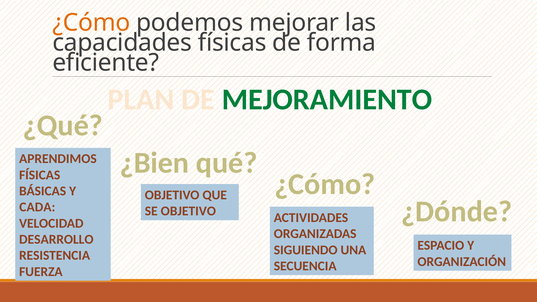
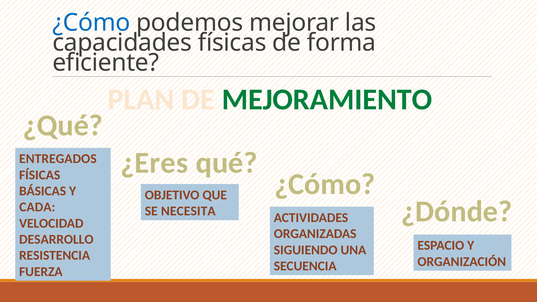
¿Cómo at (91, 23) colour: orange -> blue
¿Bien: ¿Bien -> ¿Eres
APRENDIMOS: APRENDIMOS -> ENTREGADOS
SE OBJETIVO: OBJETIVO -> NECESITA
